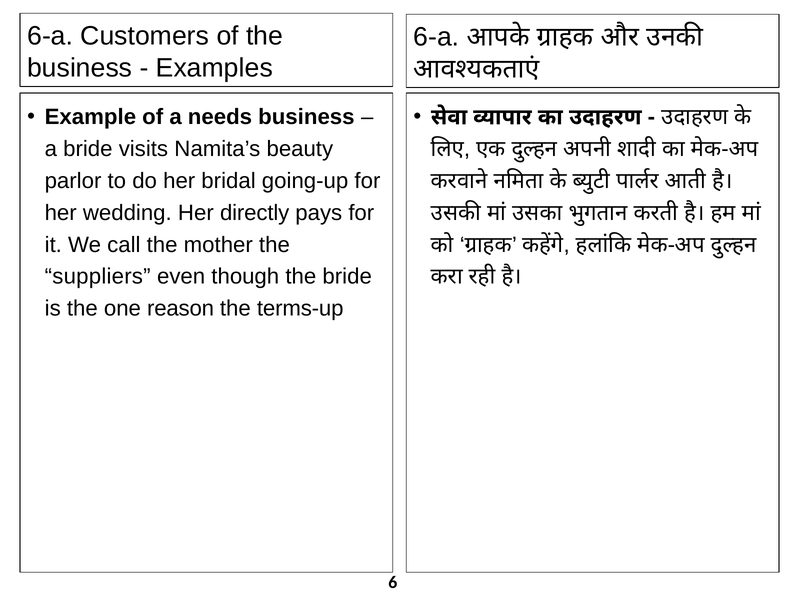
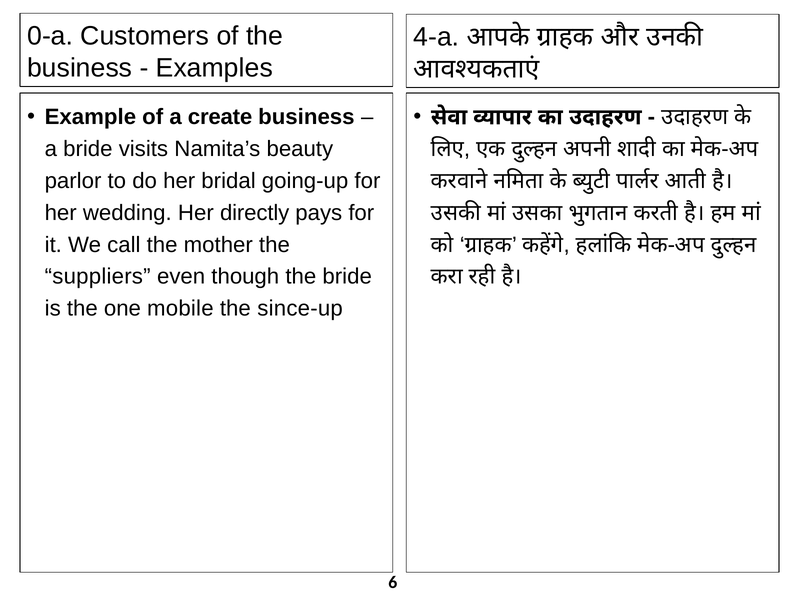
6-a at (50, 36): 6-a -> 0-a
6-a at (436, 37): 6-a -> 4-a
needs: needs -> create
reason: reason -> mobile
terms-up: terms-up -> since-up
